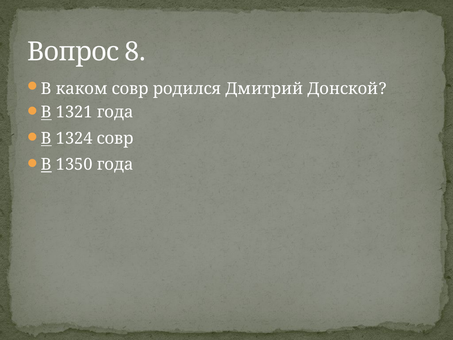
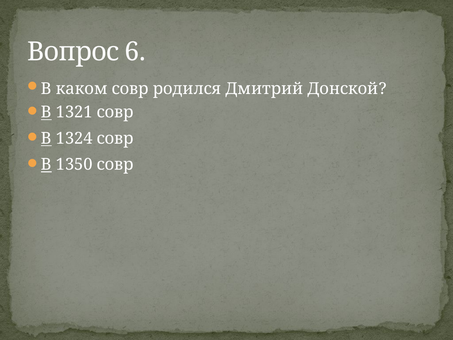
8: 8 -> 6
1321 года: года -> совр
1350 года: года -> совр
